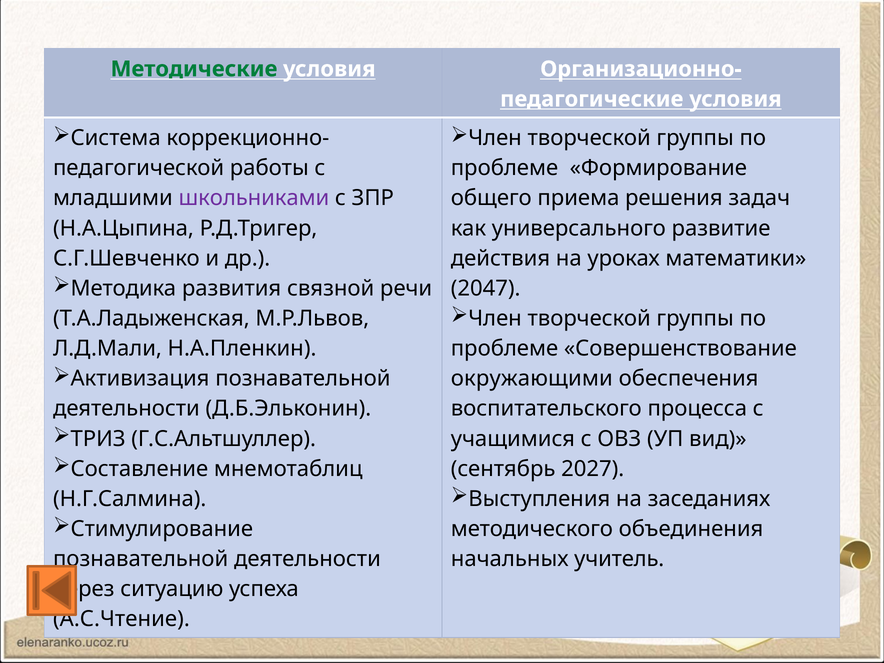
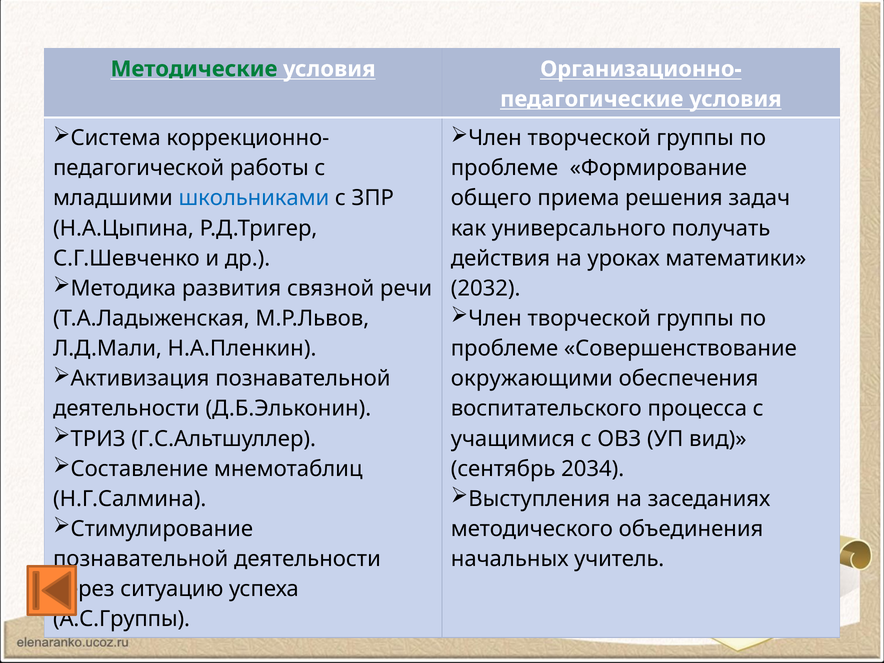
школьниками colour: purple -> blue
развитие: развитие -> получать
2047: 2047 -> 2032
2027: 2027 -> 2034
А.С.Чтение: А.С.Чтение -> А.С.Группы
